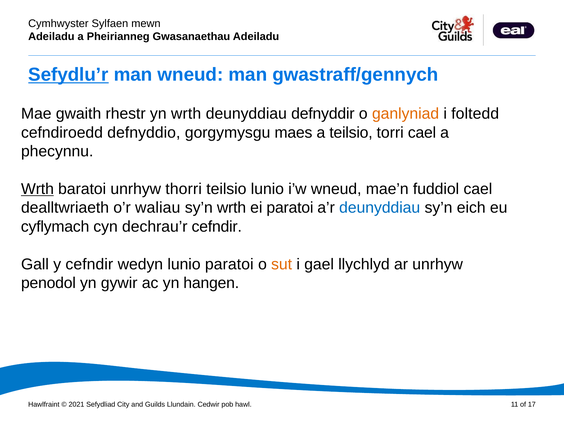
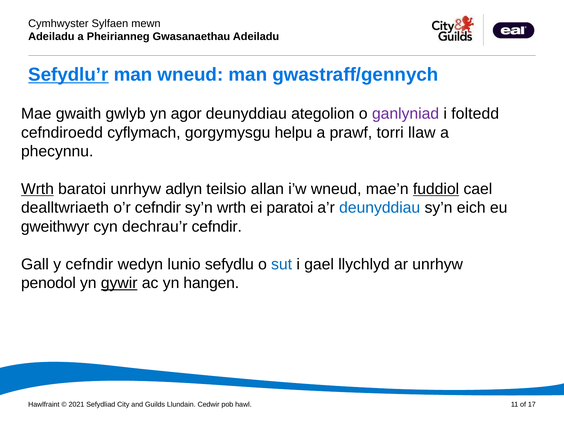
rhestr: rhestr -> gwlyb
yn wrth: wrth -> agor
defnyddir: defnyddir -> ategolion
ganlyniad colour: orange -> purple
defnyddio: defnyddio -> cyflymach
maes: maes -> helpu
a teilsio: teilsio -> prawf
torri cael: cael -> llaw
thorri: thorri -> adlyn
teilsio lunio: lunio -> allan
fuddiol underline: none -> present
o’r waliau: waliau -> cefndir
cyflymach: cyflymach -> gweithwyr
lunio paratoi: paratoi -> sefydlu
sut colour: orange -> blue
gywir underline: none -> present
